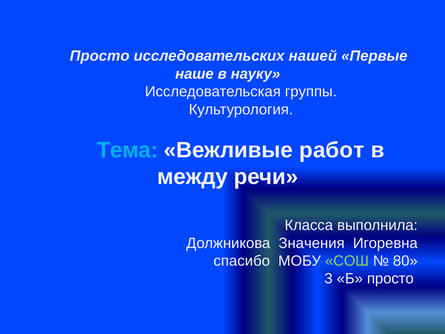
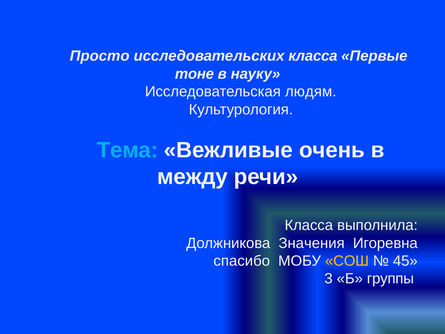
исследовательских нашей: нашей -> класса
наше: наше -> тоне
группы: группы -> людям
работ: работ -> очень
СОШ colour: light green -> yellow
80: 80 -> 45
Б просто: просто -> группы
